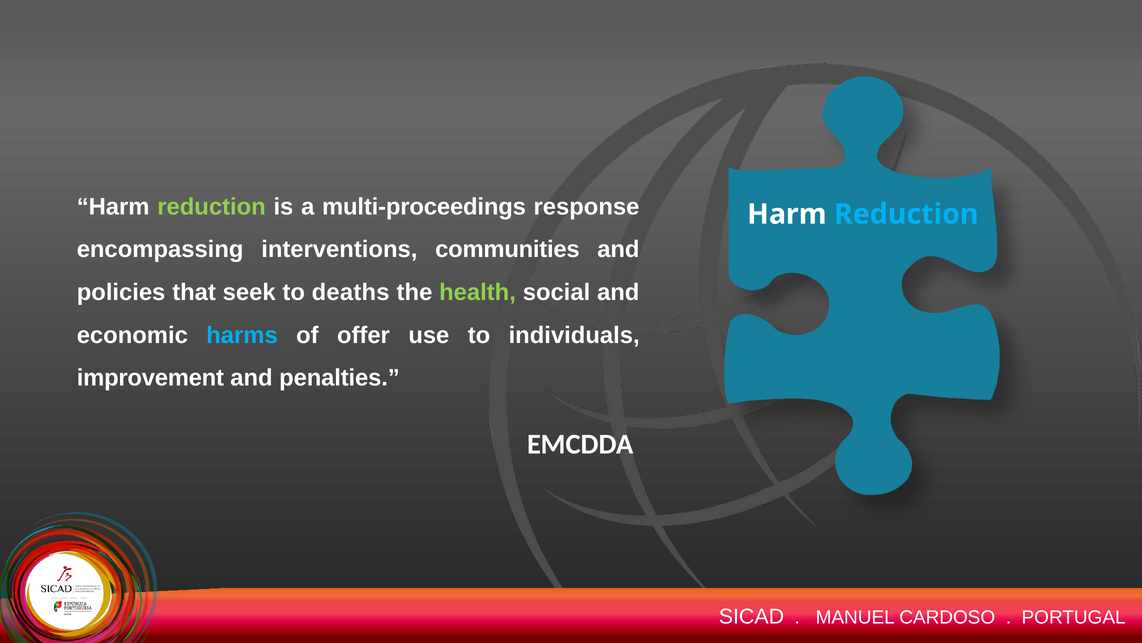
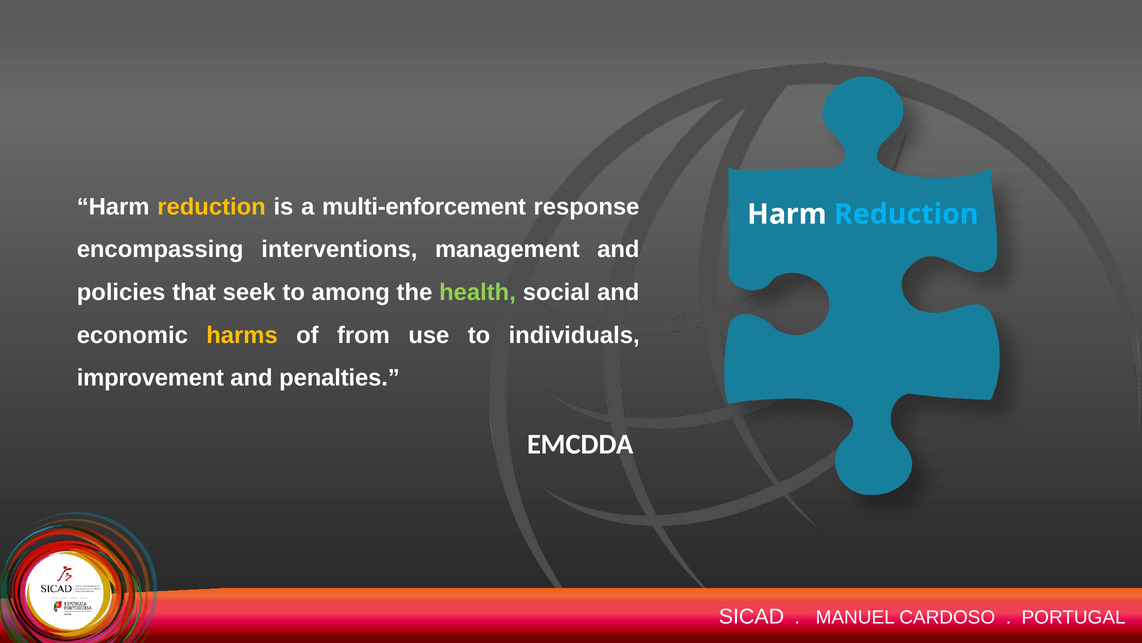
reduction at (212, 207) colour: light green -> yellow
multi-proceedings: multi-proceedings -> multi-enforcement
communities: communities -> management
deaths: deaths -> among
harms colour: light blue -> yellow
offer: offer -> from
